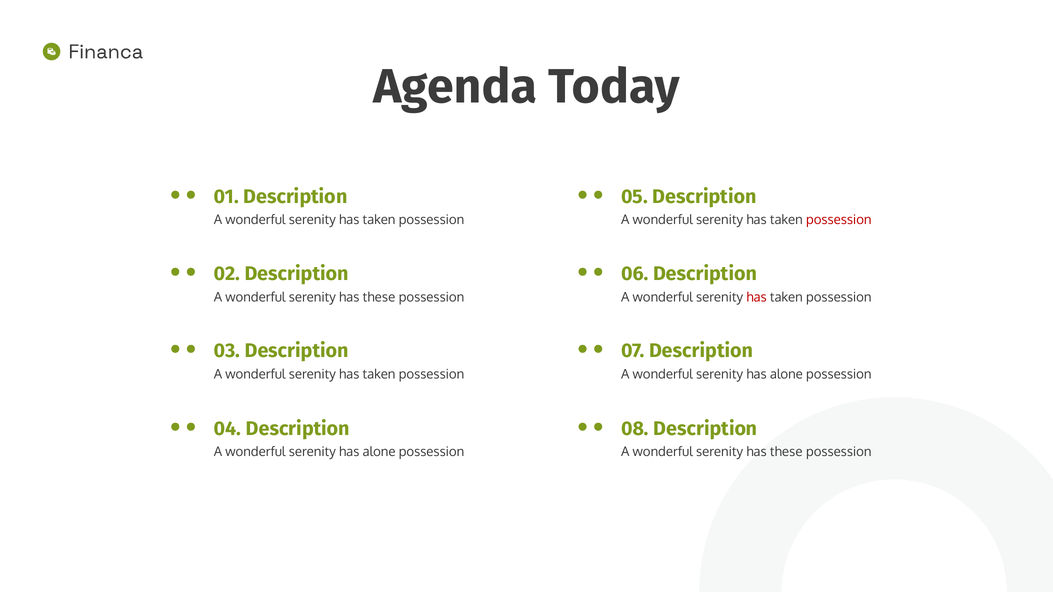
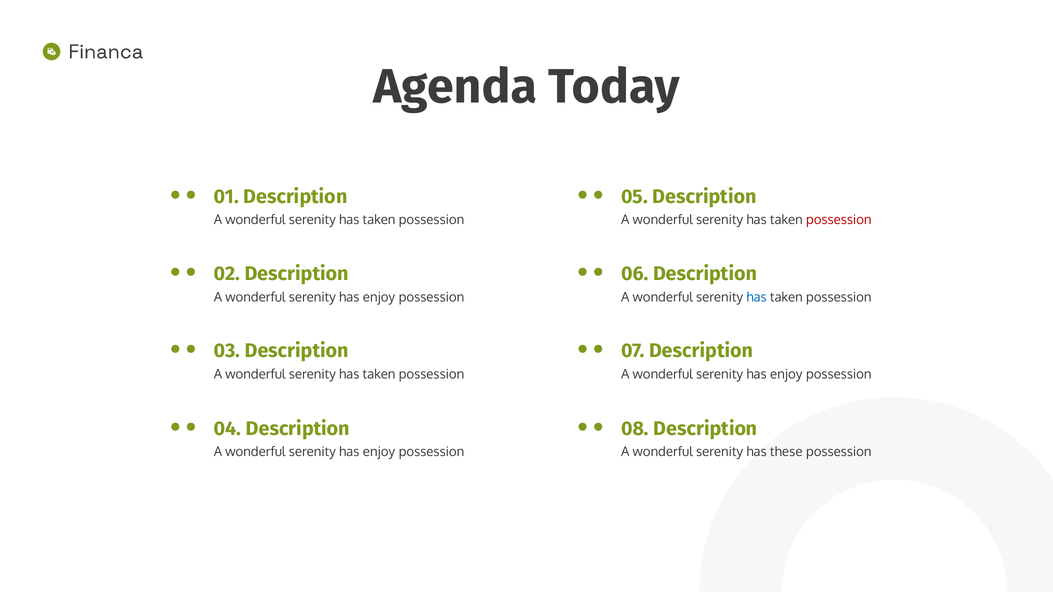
these at (379, 297): these -> enjoy
has at (757, 297) colour: red -> blue
alone at (786, 374): alone -> enjoy
alone at (379, 452): alone -> enjoy
